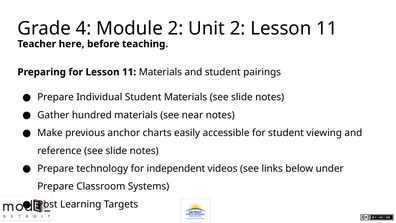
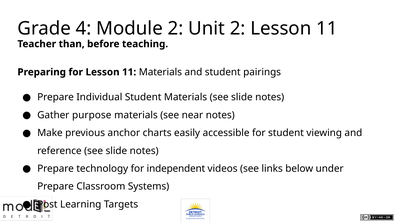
here: here -> than
hundred: hundred -> purpose
